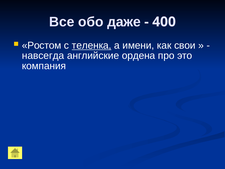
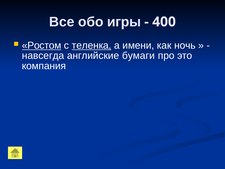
даже: даже -> игры
Ростом underline: none -> present
свои: свои -> ночь
ордена: ордена -> бумаги
